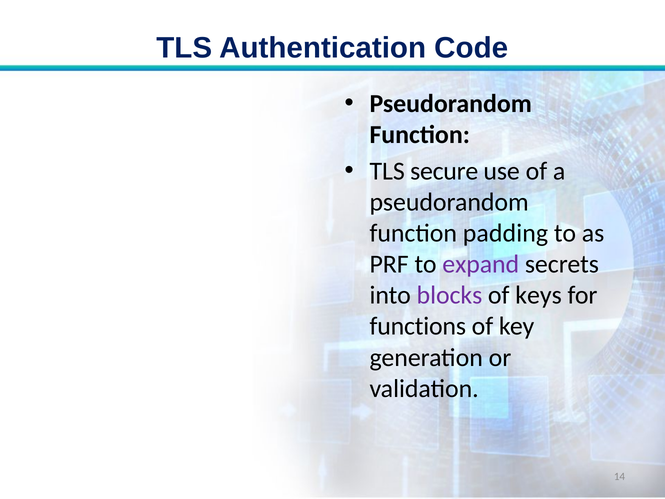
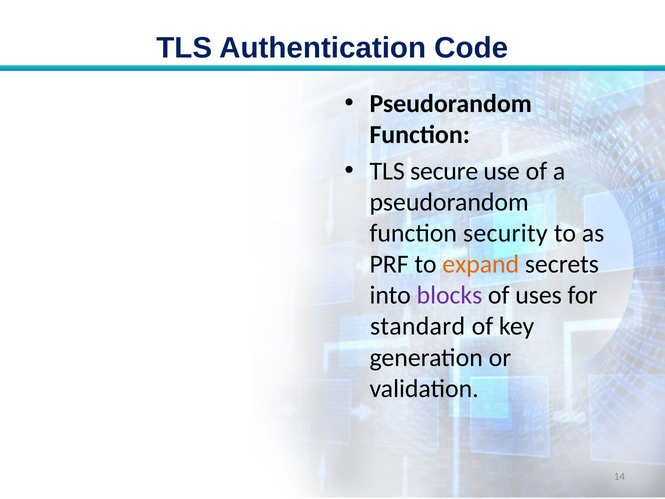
padding: padding -> security
expand colour: purple -> orange
keys: keys -> uses
functions: functions -> standard
